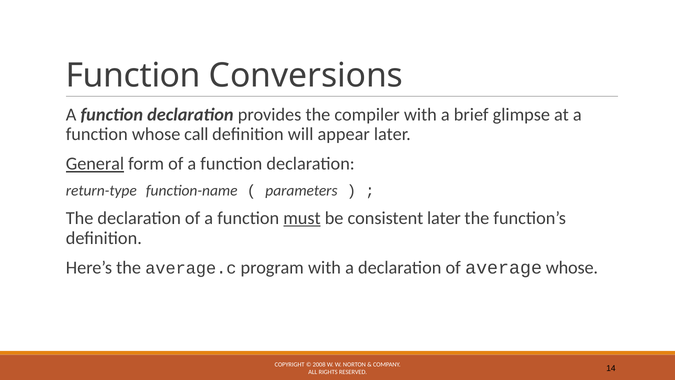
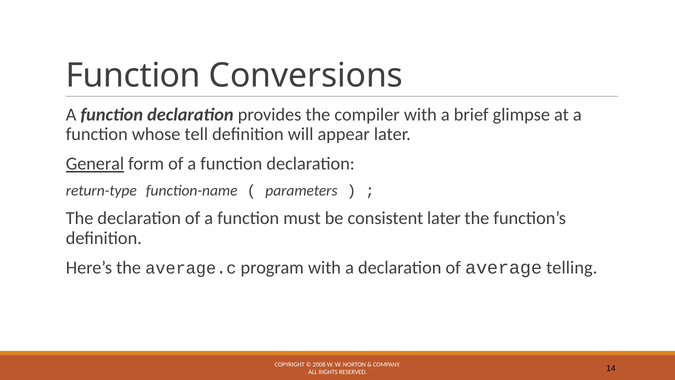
call: call -> tell
must underline: present -> none
average whose: whose -> telling
